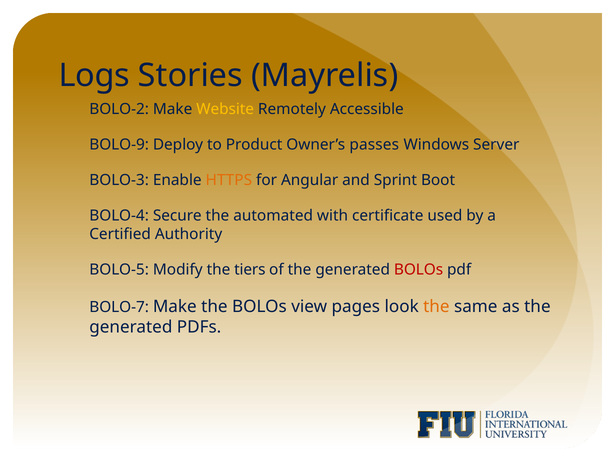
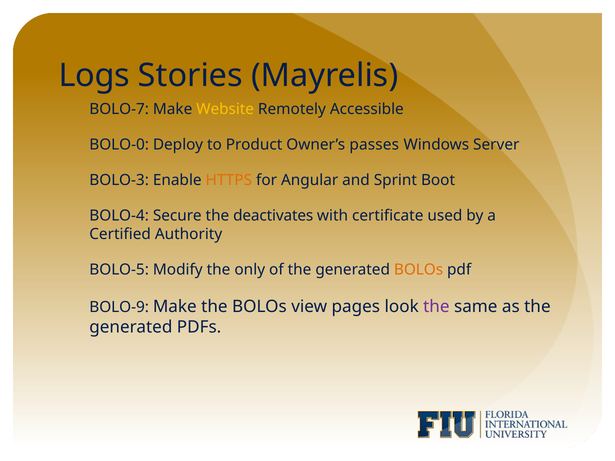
BOLO-2: BOLO-2 -> BOLO-7
BOLO-9: BOLO-9 -> BOLO-0
automated: automated -> deactivates
tiers: tiers -> only
BOLOs at (419, 270) colour: red -> orange
BOLO-7: BOLO-7 -> BOLO-9
the at (436, 307) colour: orange -> purple
